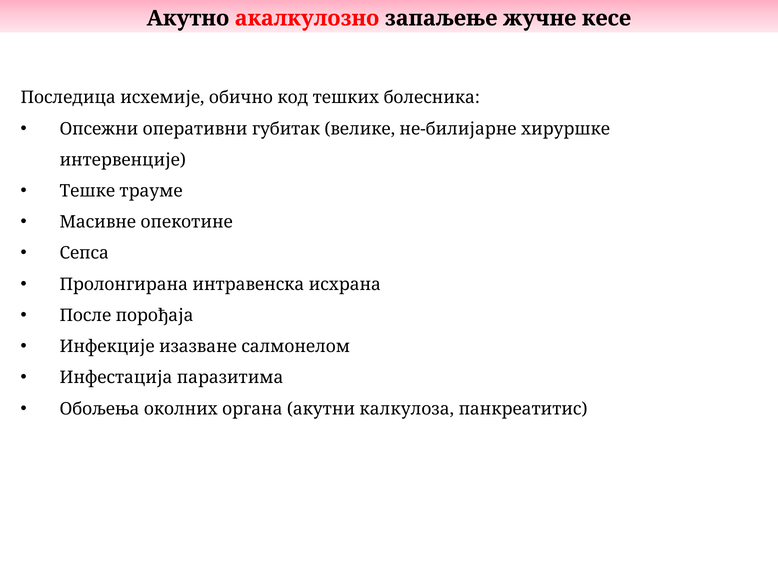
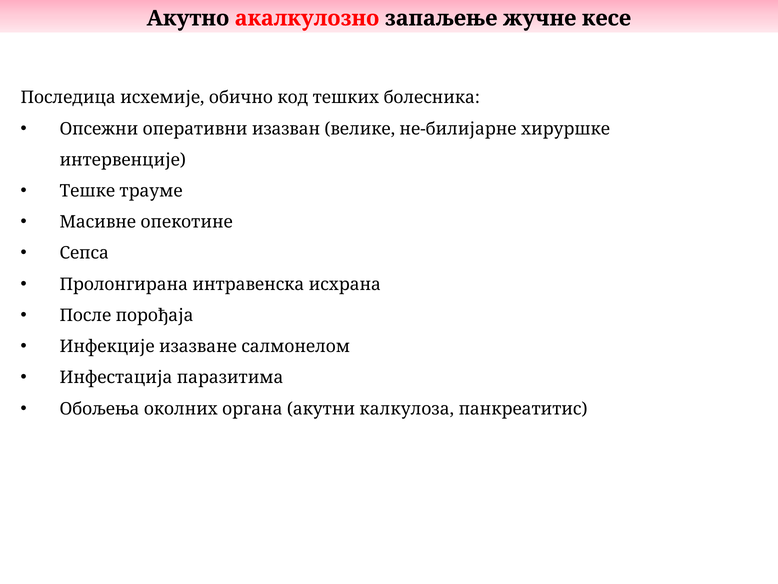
губитак: губитак -> изазван
